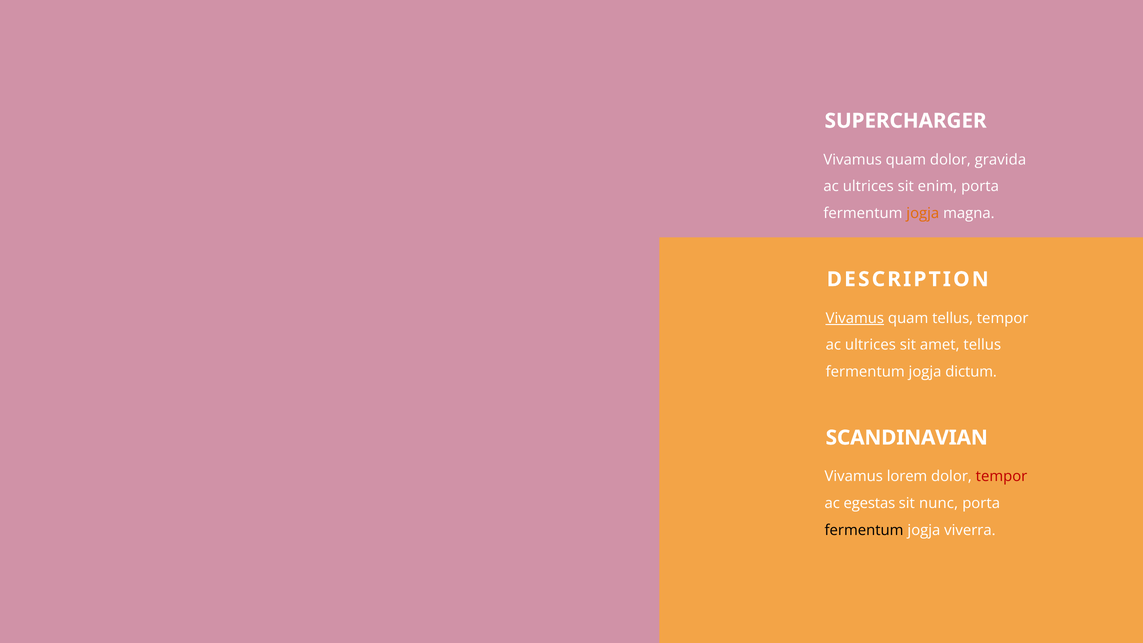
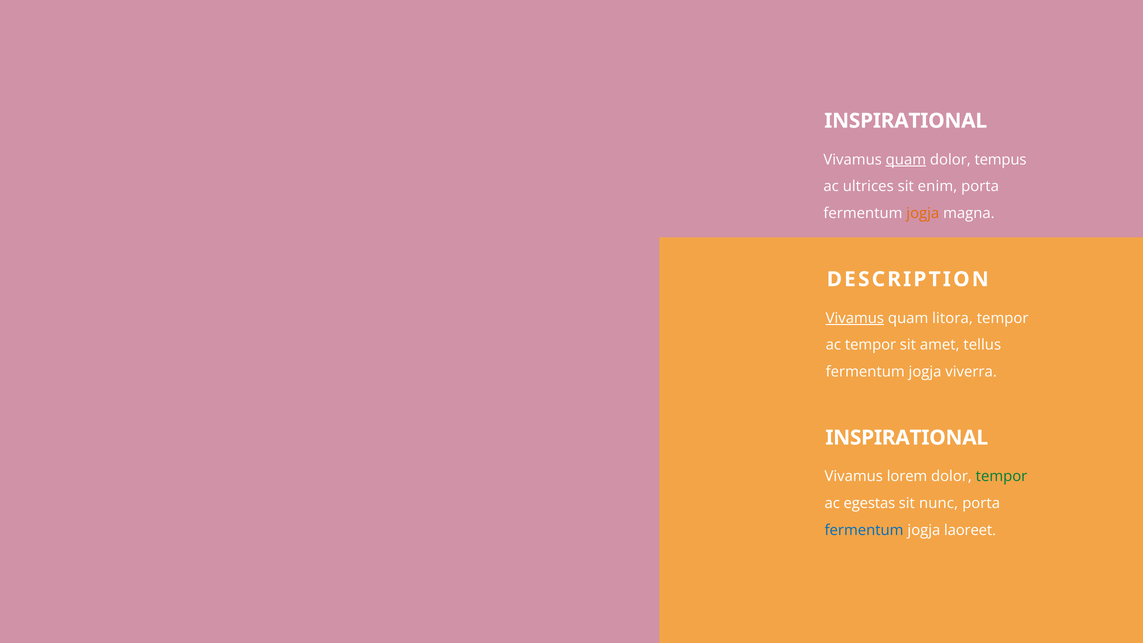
SUPERCHARGER at (906, 121): SUPERCHARGER -> INSPIRATIONAL
quam at (906, 160) underline: none -> present
gravida: gravida -> tempus
quam tellus: tellus -> litora
ultrices at (870, 345): ultrices -> tempor
dictum: dictum -> viverra
SCANDINAVIAN at (907, 438): SCANDINAVIAN -> INSPIRATIONAL
tempor at (1002, 477) colour: red -> green
fermentum at (864, 530) colour: black -> blue
viverra: viverra -> laoreet
